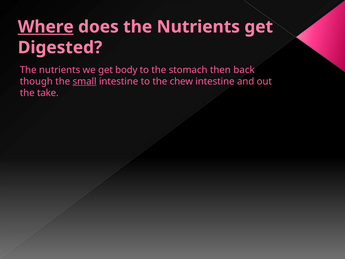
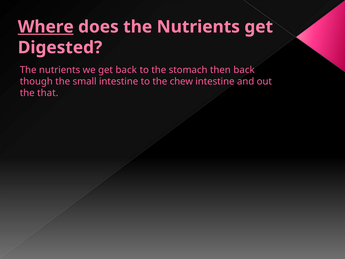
get body: body -> back
small underline: present -> none
take: take -> that
